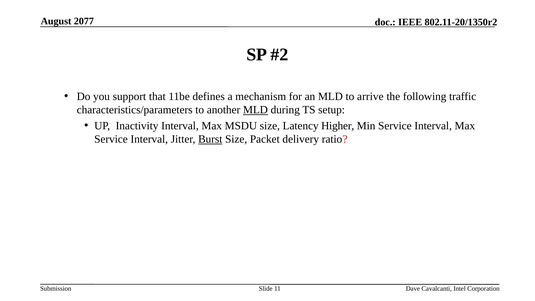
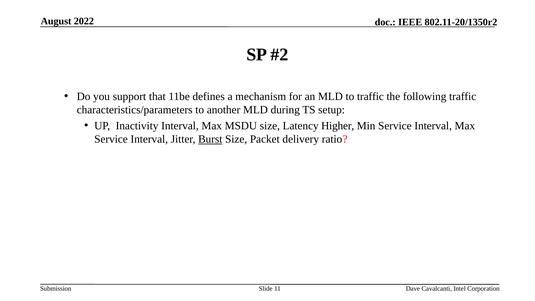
2077: 2077 -> 2022
to arrive: arrive -> traffic
MLD at (255, 110) underline: present -> none
